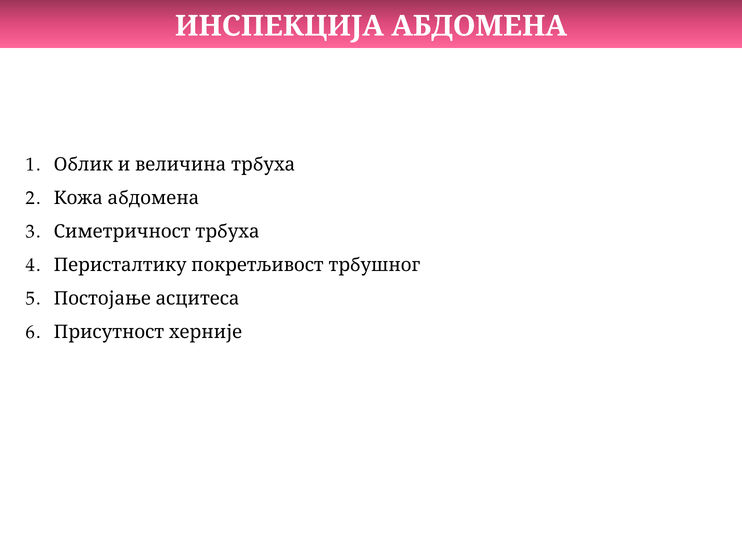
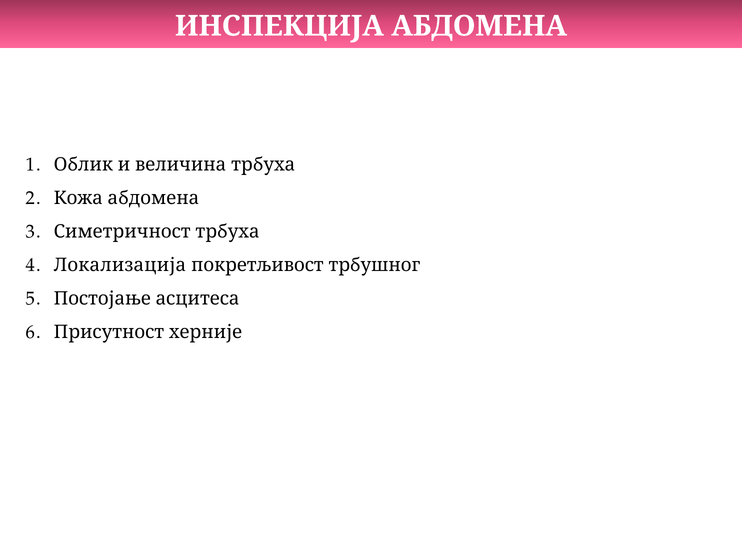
Перисталтику: Перисталтику -> Локализација
